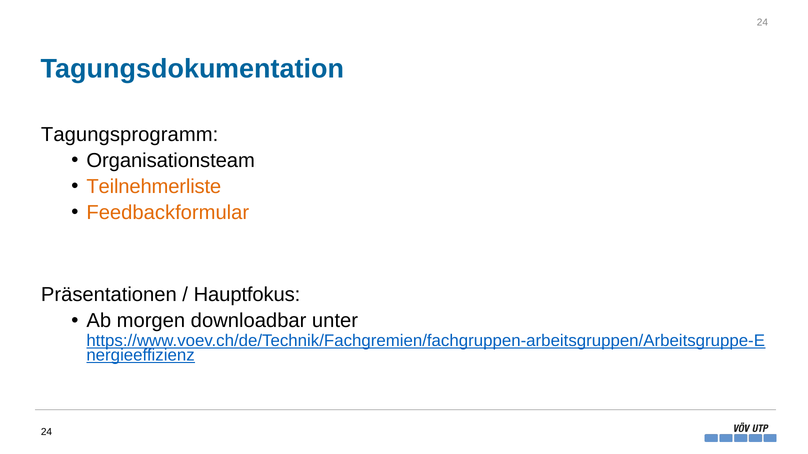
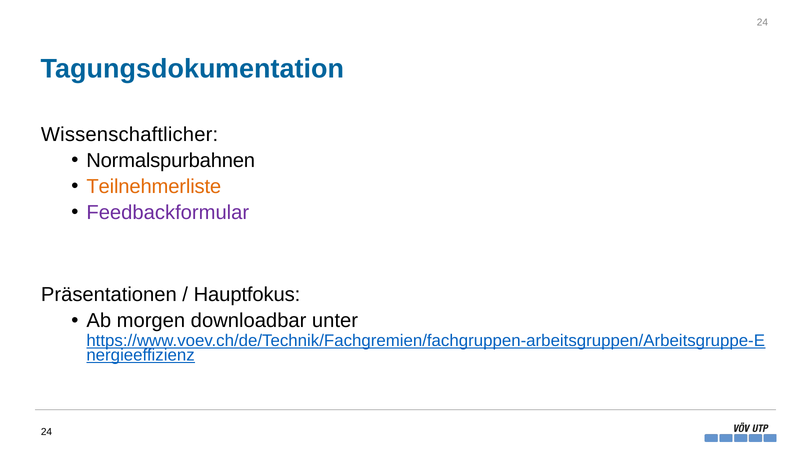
Tagungsprogramm: Tagungsprogramm -> Wissenschaftlicher
Organisationsteam: Organisationsteam -> Normalspurbahnen
Feedbackformular colour: orange -> purple
